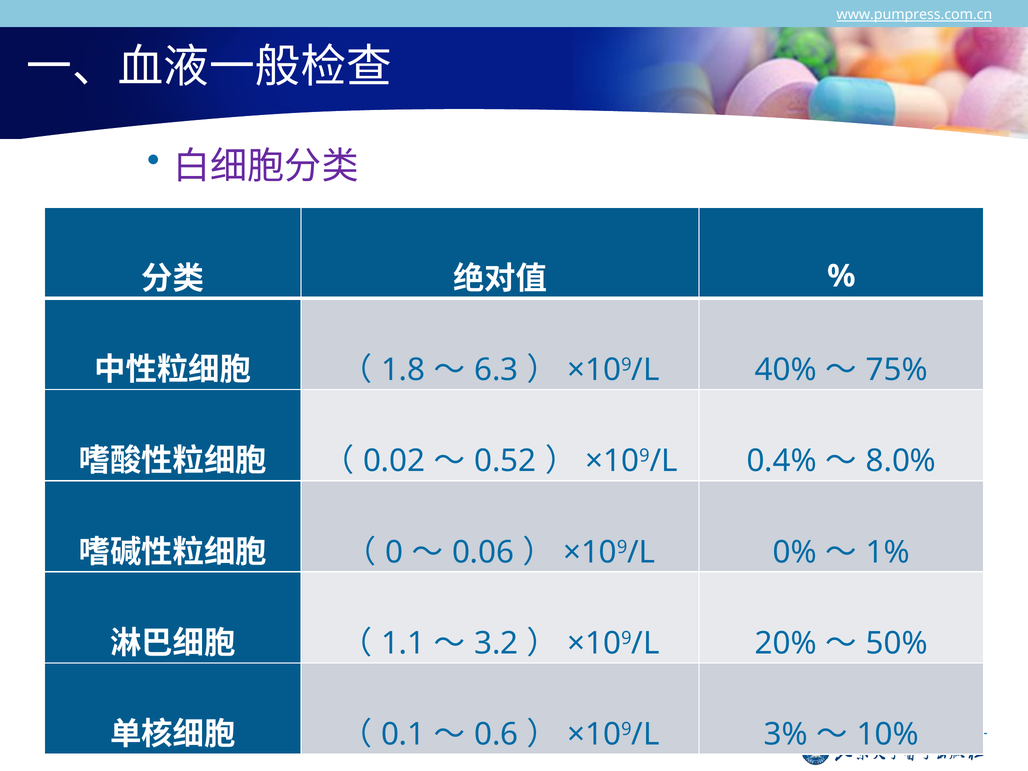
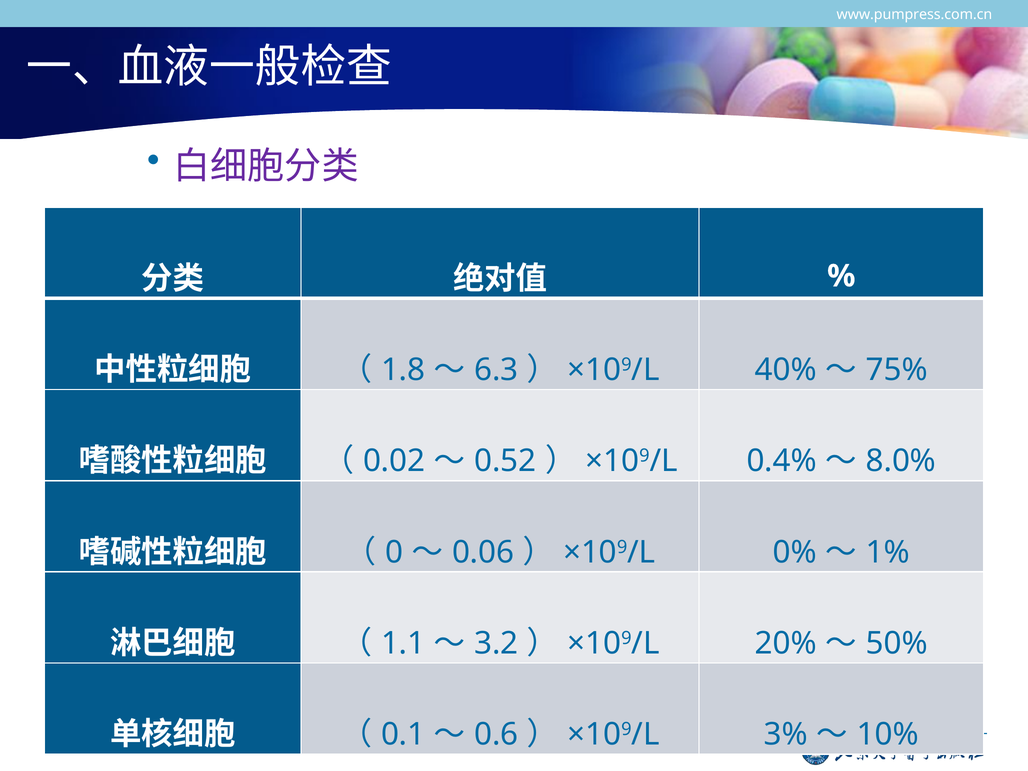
www.pumpress.com.cn underline: present -> none
